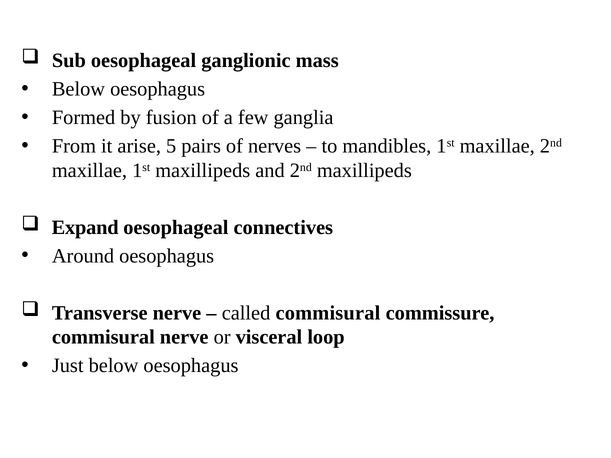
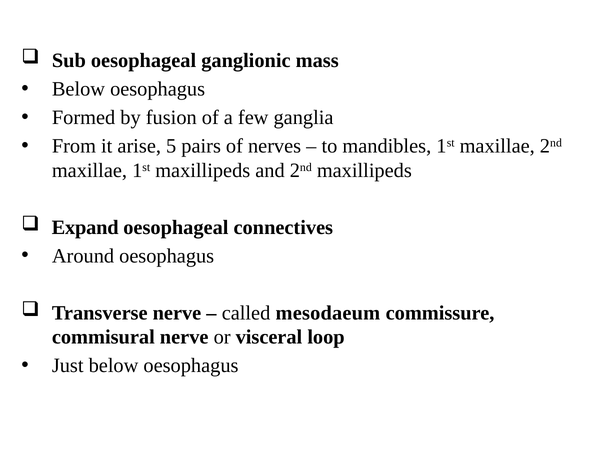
called commisural: commisural -> mesodaeum
